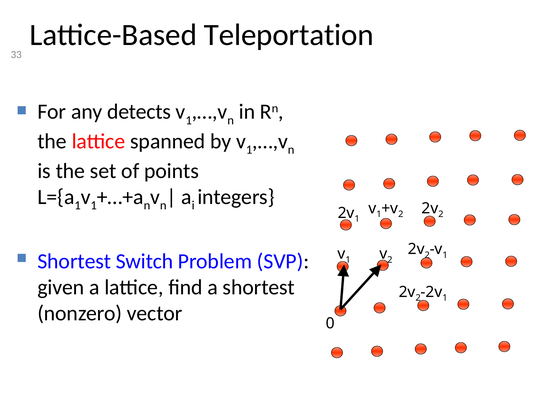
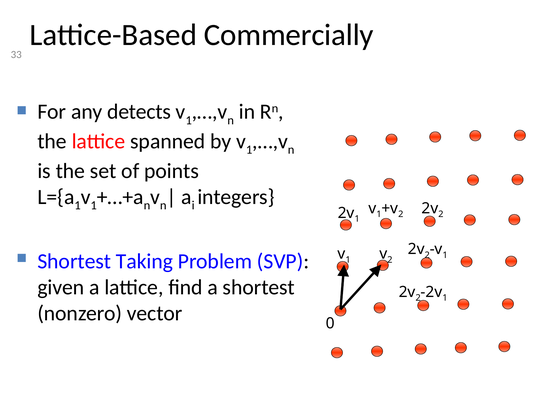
Teleportation: Teleportation -> Commercially
Switch: Switch -> Taking
